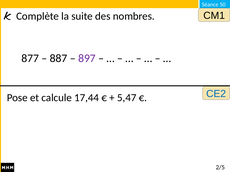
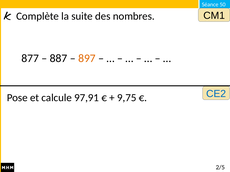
897 colour: purple -> orange
17,44: 17,44 -> 97,91
5,47: 5,47 -> 9,75
